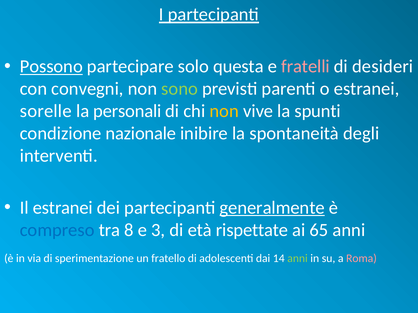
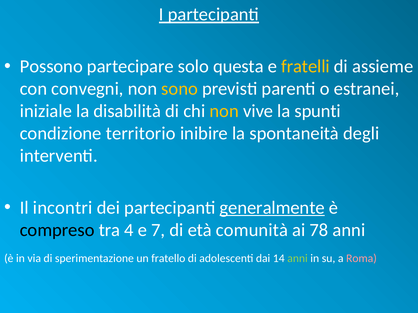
Possono underline: present -> none
fratelli colour: pink -> yellow
desideri: desideri -> assieme
sono colour: light green -> yellow
sorelle: sorelle -> iniziale
personali: personali -> disabilità
nazionale: nazionale -> territorio
Il estranei: estranei -> incontri
compreso colour: blue -> black
8: 8 -> 4
3: 3 -> 7
rispettate: rispettate -> comunità
65: 65 -> 78
